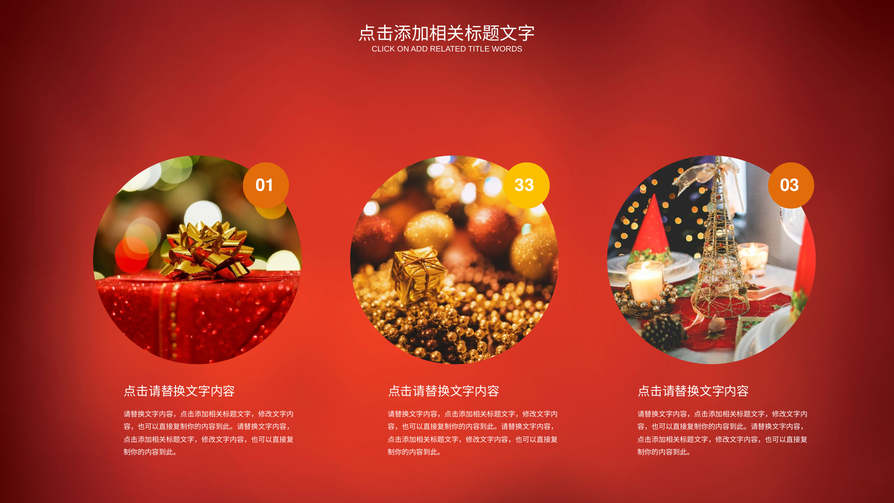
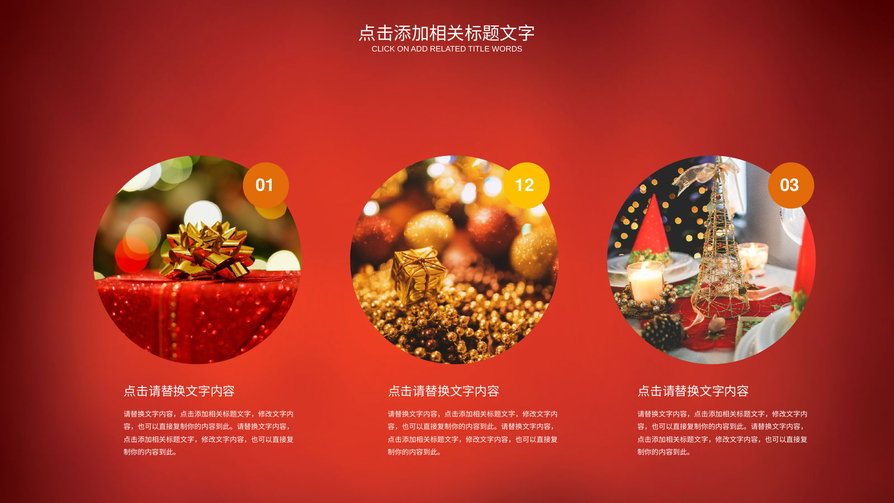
33: 33 -> 12
